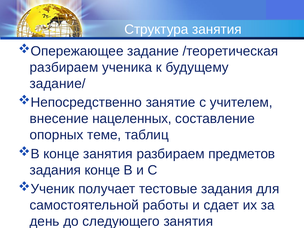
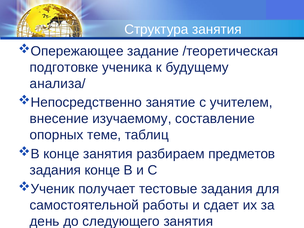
разбираем at (64, 67): разбираем -> подготовке
задание/: задание/ -> анализа/
нацеленных: нацеленных -> изучаемому
